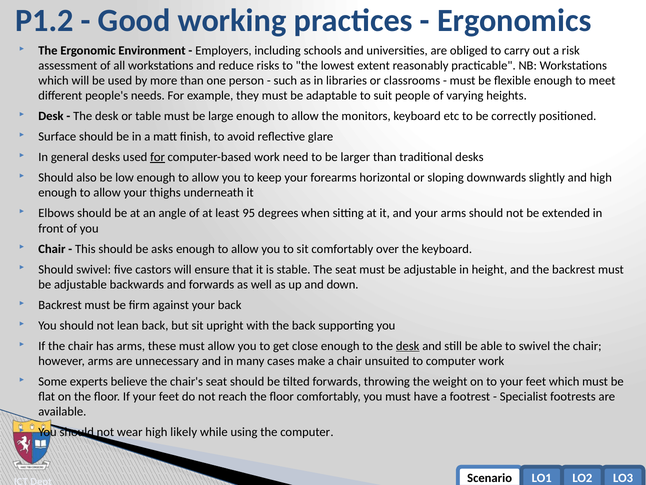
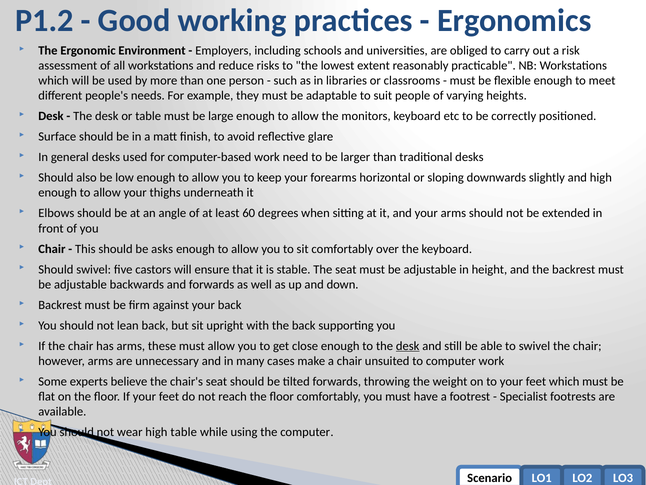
for at (158, 157) underline: present -> none
95: 95 -> 60
high likely: likely -> table
